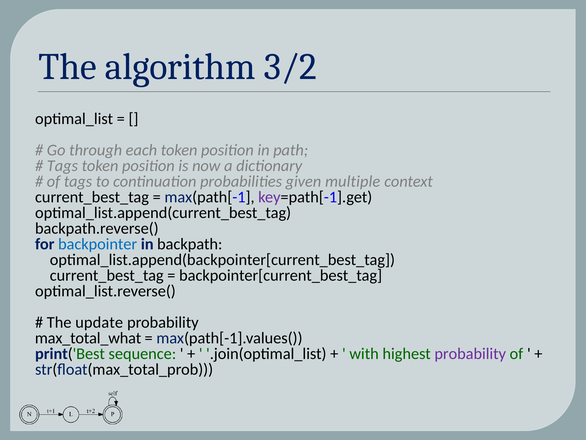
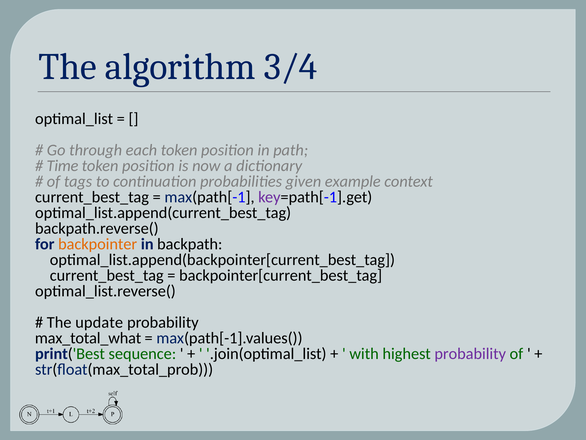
3/2: 3/2 -> 3/4
Tags at (62, 166): Tags -> Time
multiple: multiple -> example
backpointer colour: blue -> orange
